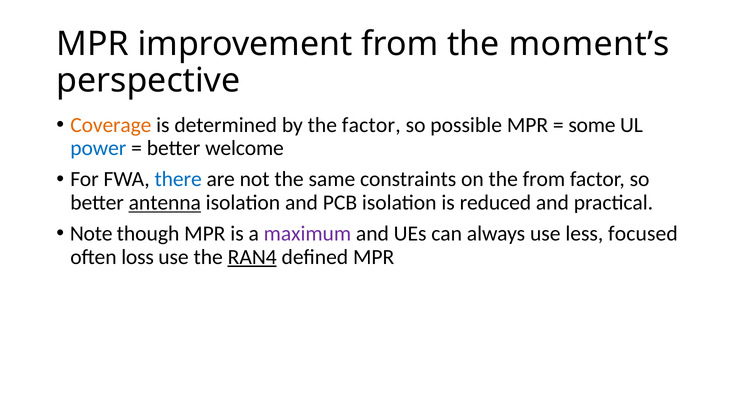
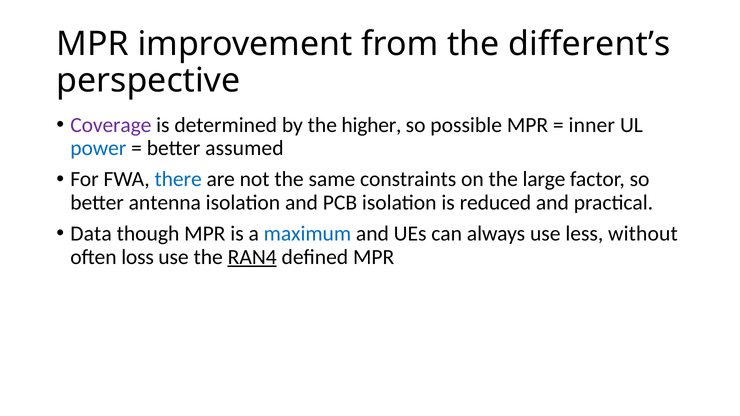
moment’s: moment’s -> different’s
Coverage colour: orange -> purple
the factor: factor -> higher
some: some -> inner
welcome: welcome -> assumed
the from: from -> large
antenna underline: present -> none
Note: Note -> Data
maximum colour: purple -> blue
focused: focused -> without
